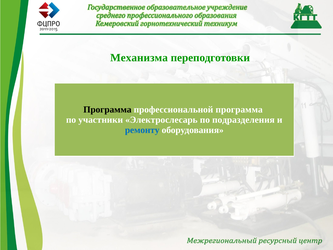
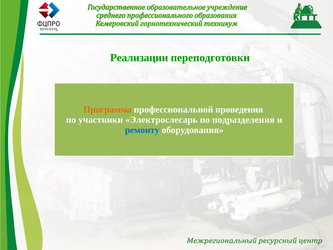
Механизма: Механизма -> Реализации
Программа at (107, 109) colour: black -> orange
профессиональной программа: программа -> проведения
